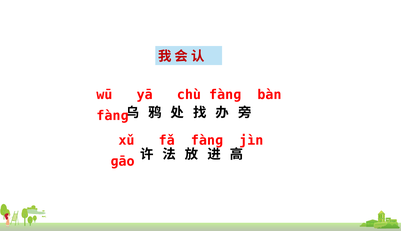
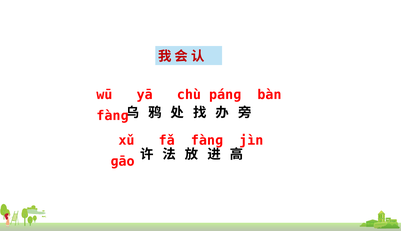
chù fànɡ: fànɡ -> pánɡ
